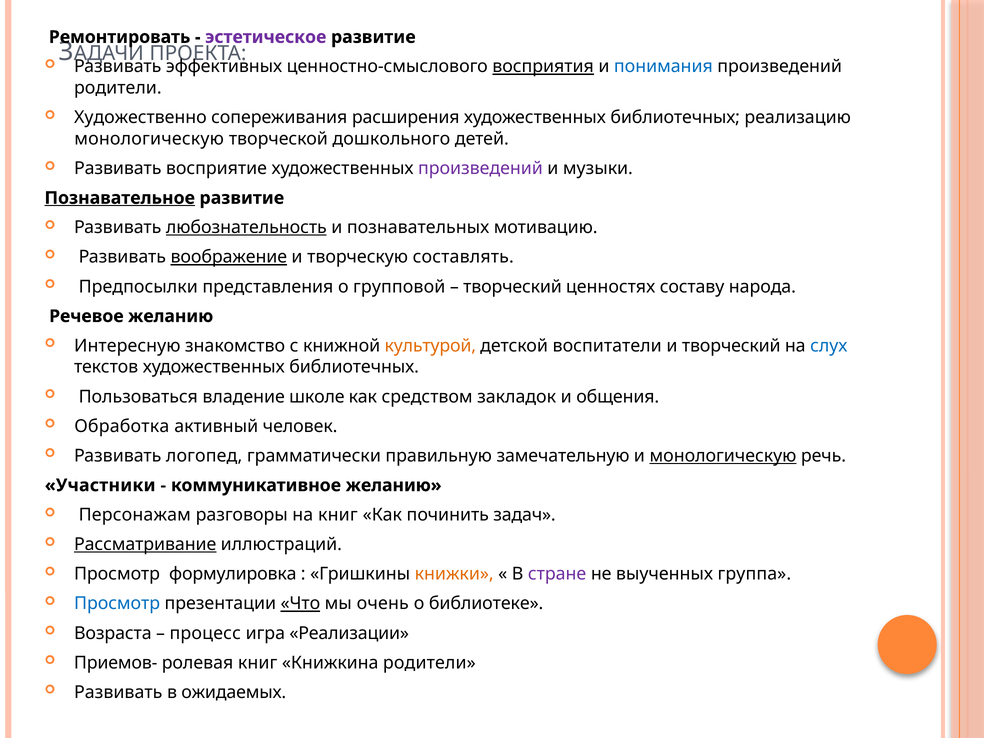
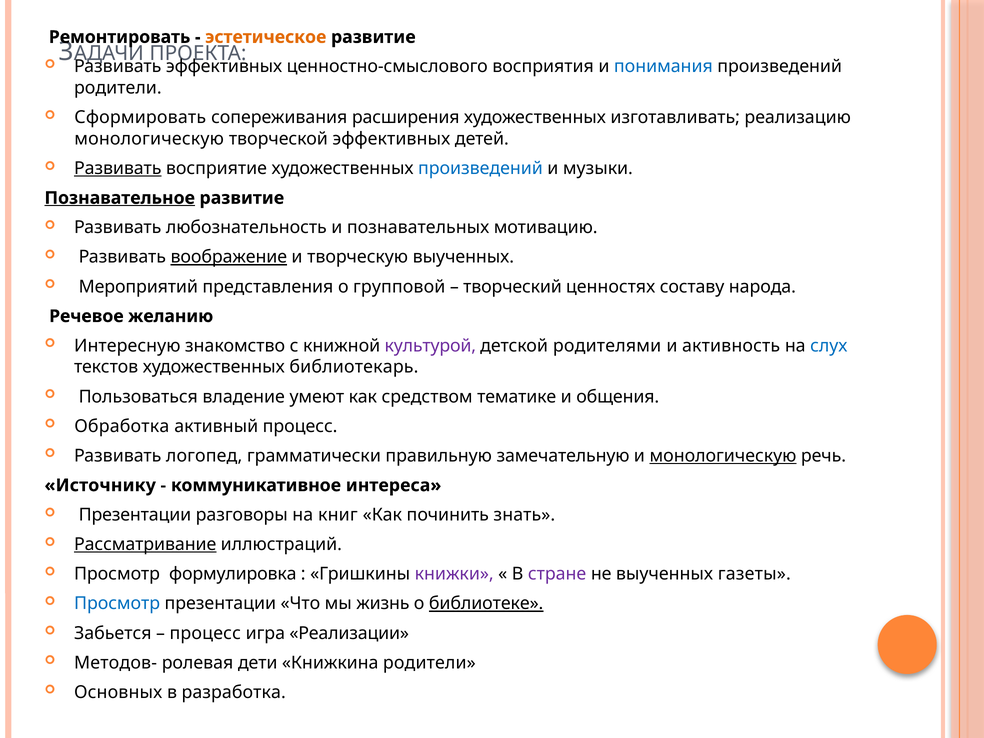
эстетическое colour: purple -> orange
восприятия underline: present -> none
Художественно: Художественно -> Сформировать
библиотечных at (675, 118): библиотечных -> изготавливать
творческой дошкольного: дошкольного -> эффективных
Развивать at (118, 168) underline: none -> present
произведений at (480, 168) colour: purple -> blue
любознательность underline: present -> none
творческую составлять: составлять -> выученных
Предпосылки: Предпосылки -> Мероприятий
культурой colour: orange -> purple
воспитатели: воспитатели -> родителями
и творческий: творческий -> активность
текстов художественных библиотечных: библиотечных -> библиотекарь
школе: школе -> умеют
закладок: закладок -> тематике
активный человек: человек -> процесс
Участники: Участники -> Источнику
коммуникативное желанию: желанию -> интереса
Персонажам at (135, 515): Персонажам -> Презентации
задач: задач -> знать
книжки colour: orange -> purple
группа: группа -> газеты
Что underline: present -> none
очень: очень -> жизнь
библиотеке underline: none -> present
Возраста: Возраста -> Забьется
Приемов-: Приемов- -> Методов-
ролевая книг: книг -> дети
Развивать at (118, 692): Развивать -> Основных
ожидаемых: ожидаемых -> разработка
